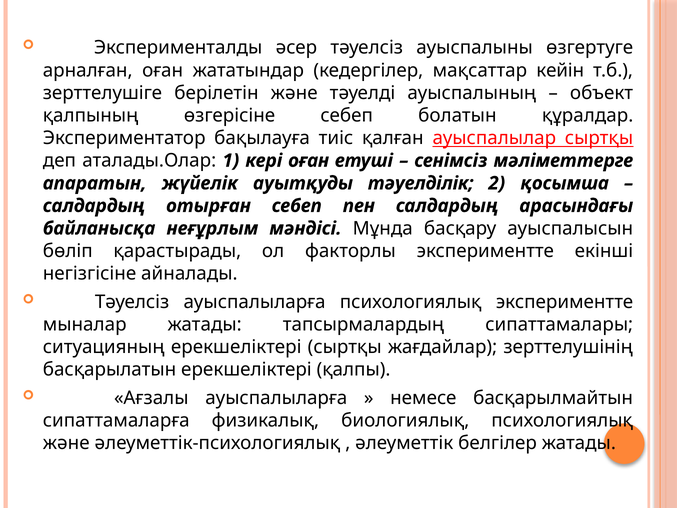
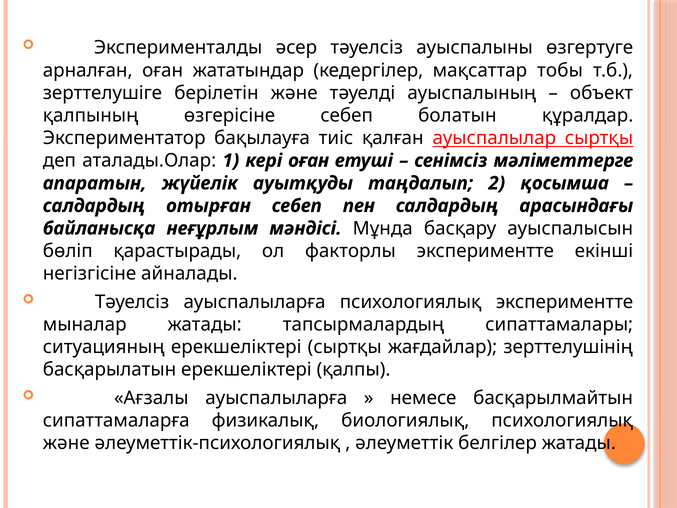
кейін: кейін -> тобы
тәуелділік: тәуелділік -> таңдалып
